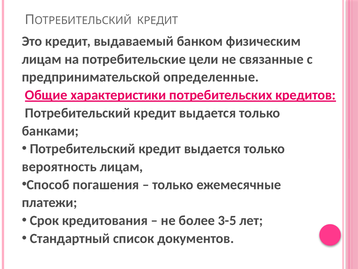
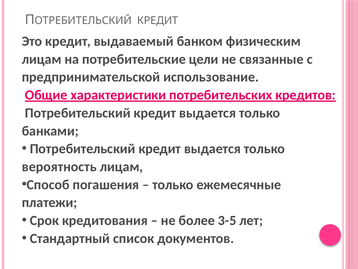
определенные: определенные -> использование
